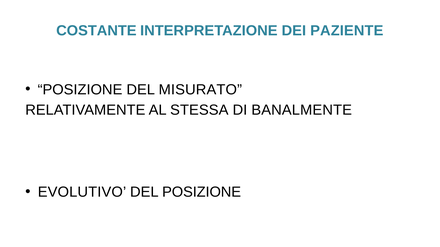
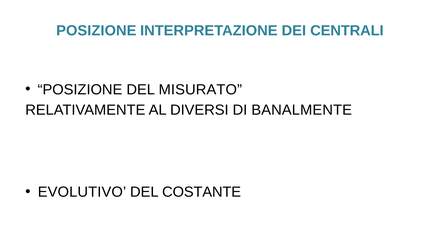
COSTANTE at (96, 31): COSTANTE -> POSIZIONE
PAZIENTE: PAZIENTE -> CENTRALI
STESSA: STESSA -> DIVERSI
DEL POSIZIONE: POSIZIONE -> COSTANTE
